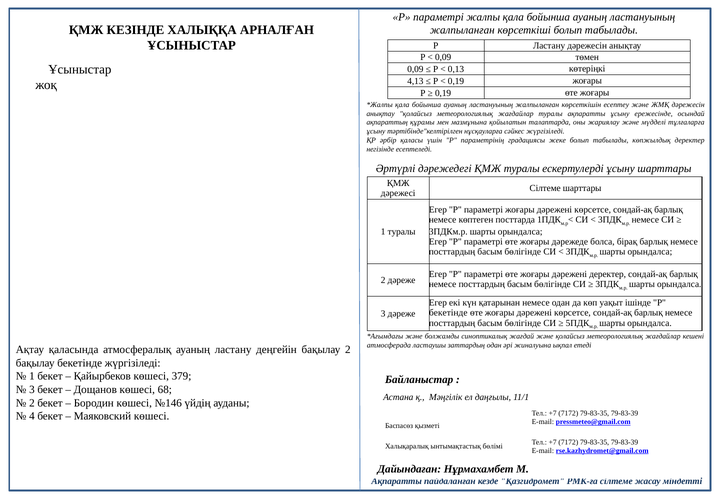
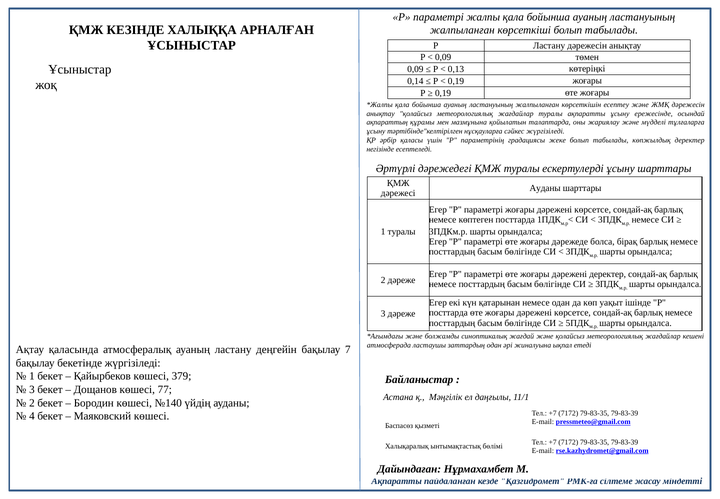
4,13: 4,13 -> 0,14
Сілтеме at (545, 188): Сілтеме -> Ауданы
бекетінде at (448, 312): бекетінде -> посттарда
бақылау 2: 2 -> 7
68: 68 -> 77
№146: №146 -> №140
